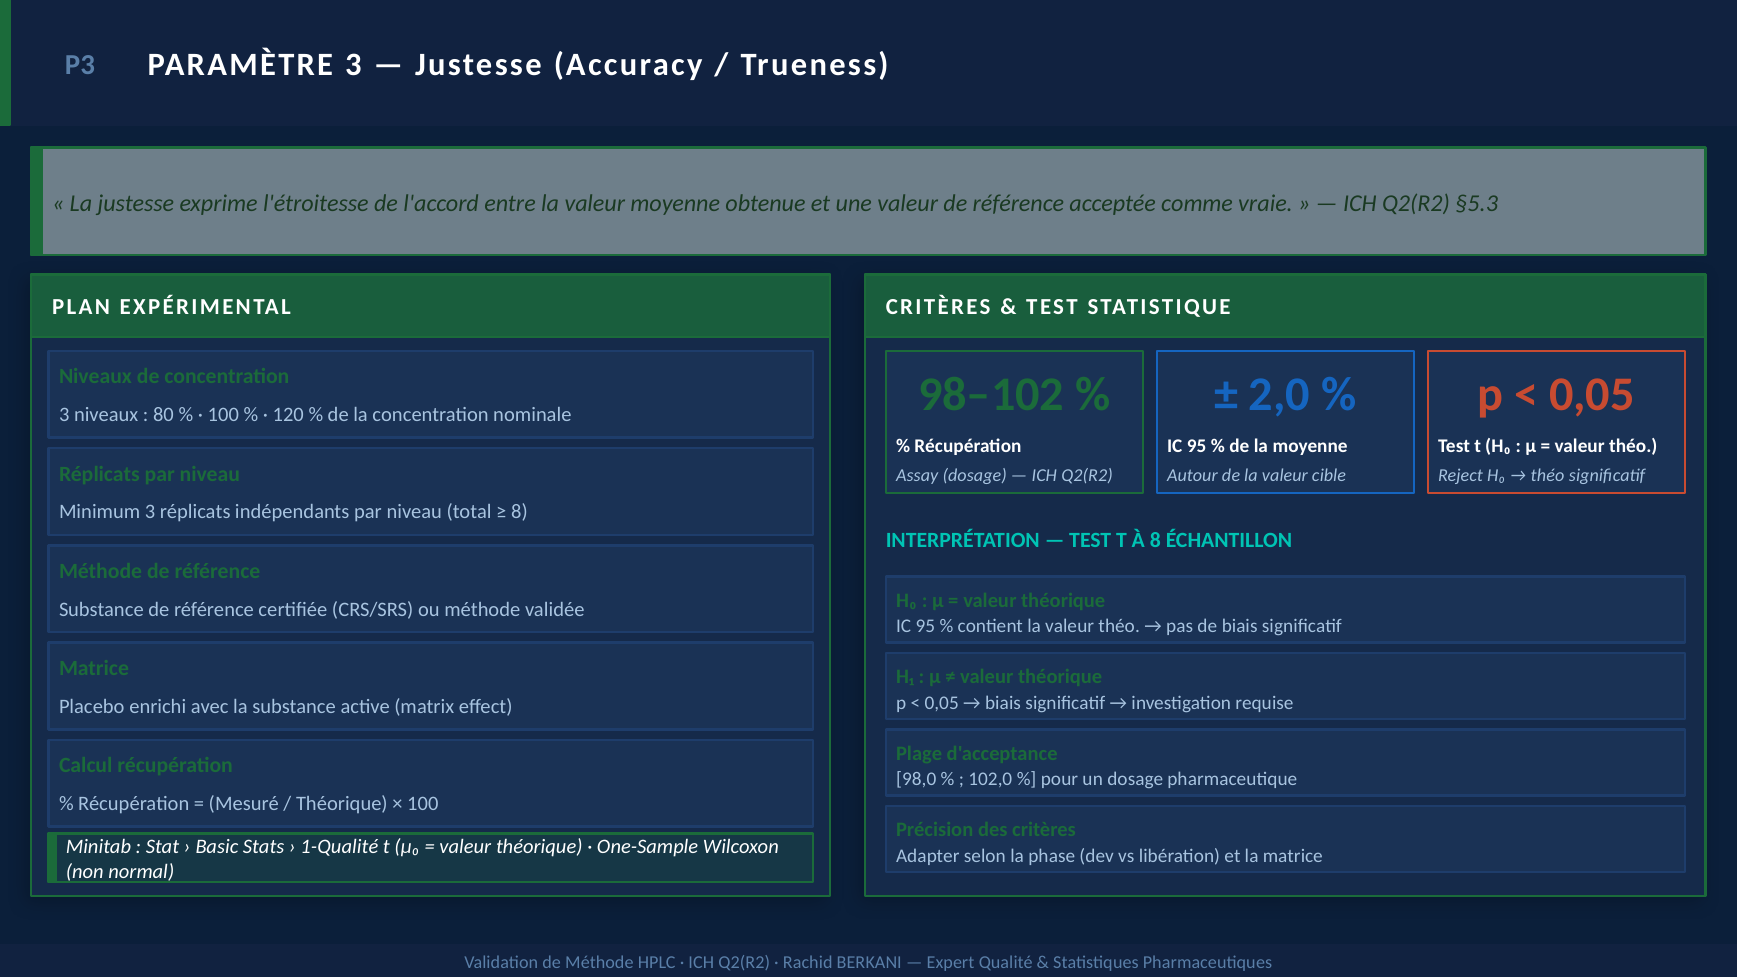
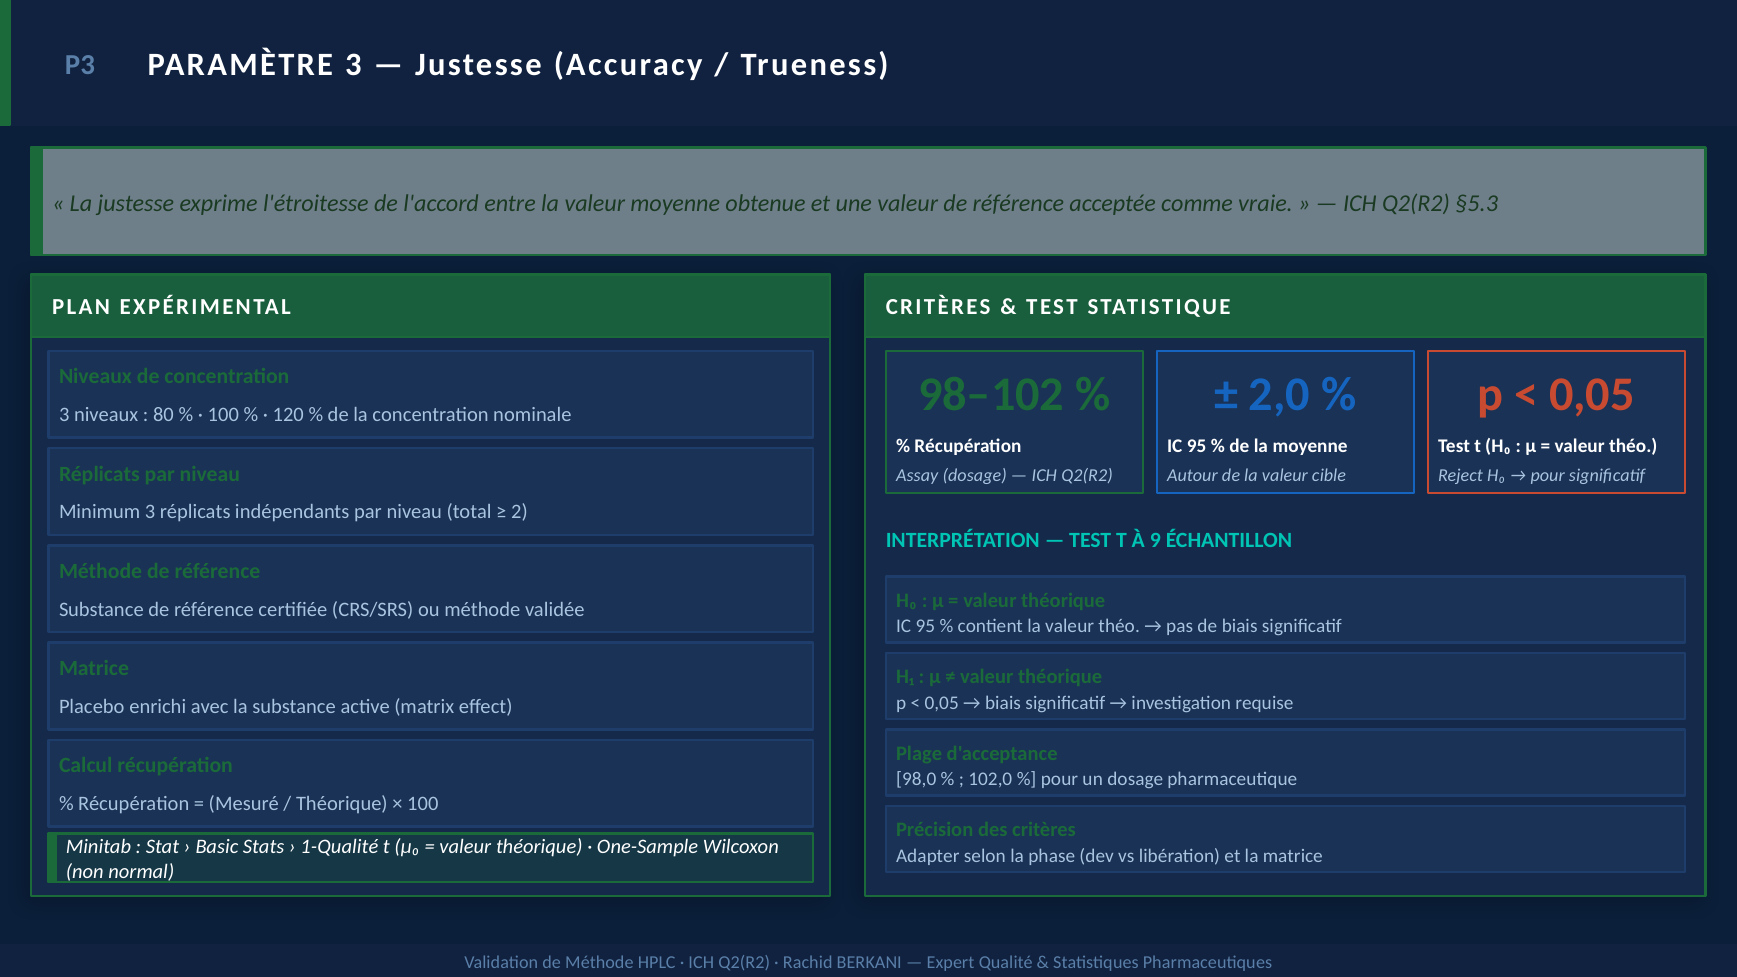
théo at (1548, 475): théo -> pour
8 at (520, 512): 8 -> 2
À 8: 8 -> 9
